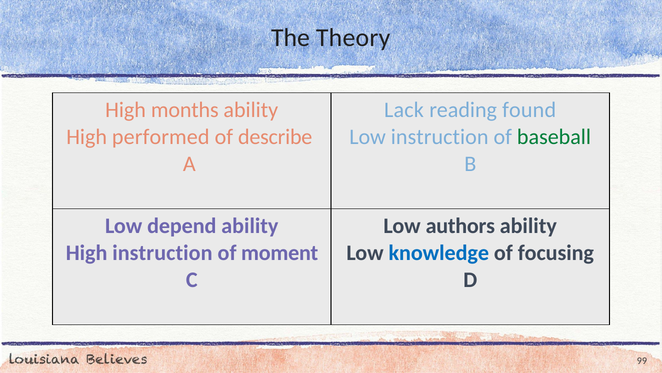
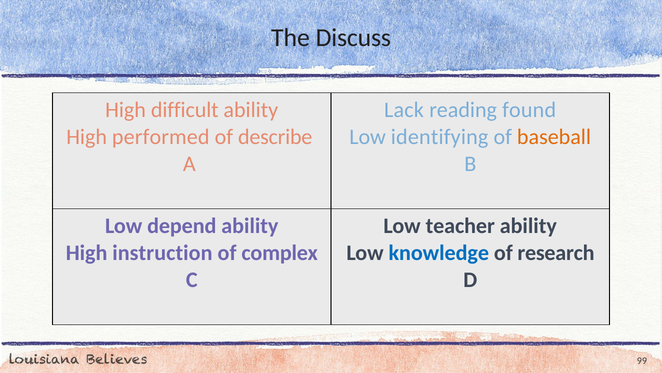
Theory: Theory -> Discuss
months: months -> difficult
Low instruction: instruction -> identifying
baseball colour: green -> orange
authors: authors -> teacher
moment: moment -> complex
focusing: focusing -> research
